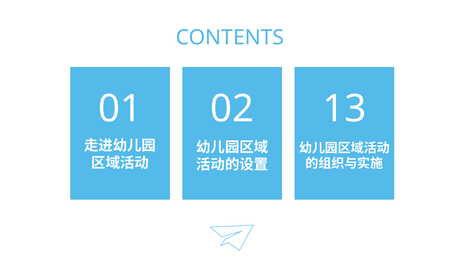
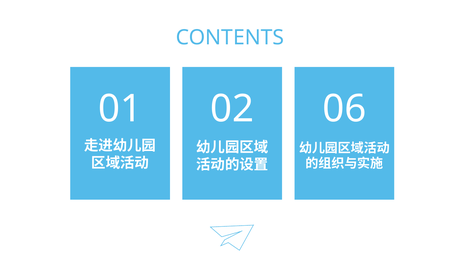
13: 13 -> 06
